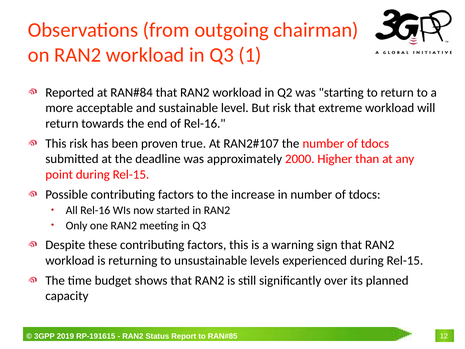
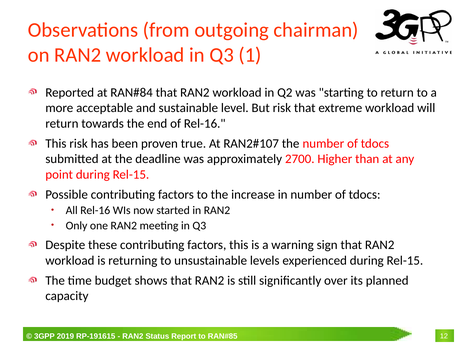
2000: 2000 -> 2700
